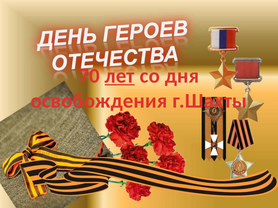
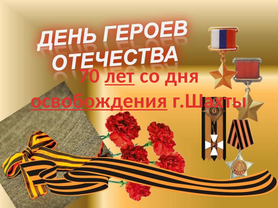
освобождения underline: none -> present
